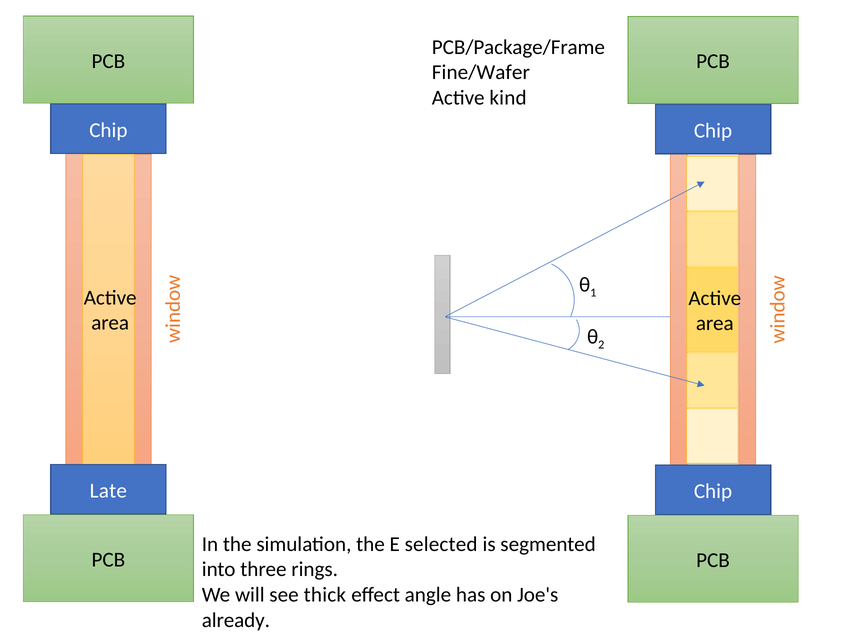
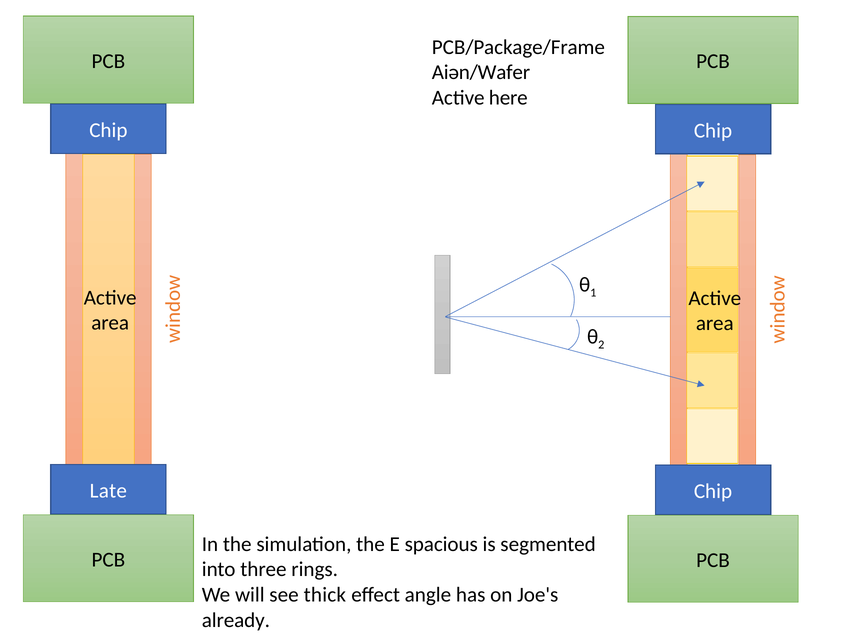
Fine/Wafer: Fine/Wafer -> Aiən/Wafer
kind: kind -> here
selected: selected -> spacious
